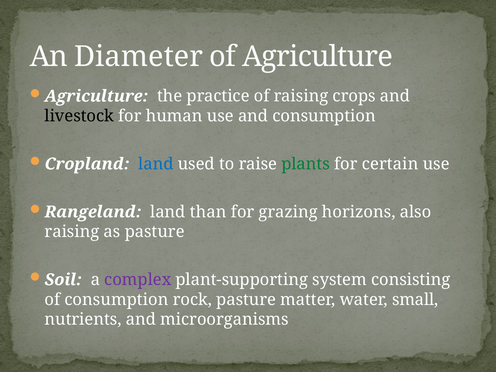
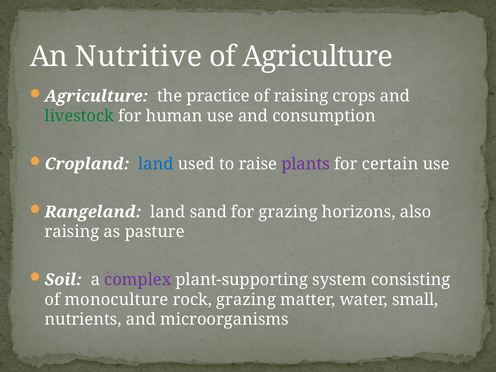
Diameter: Diameter -> Nutritive
livestock colour: black -> green
plants colour: green -> purple
than: than -> sand
of consumption: consumption -> monoculture
rock pasture: pasture -> grazing
